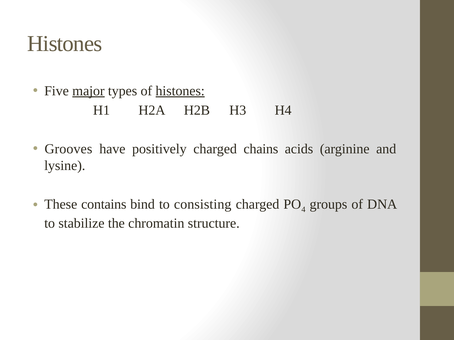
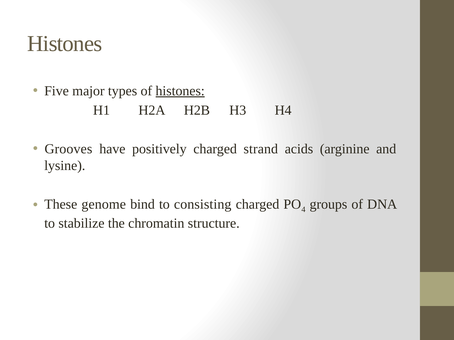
major underline: present -> none
chains: chains -> strand
contains: contains -> genome
